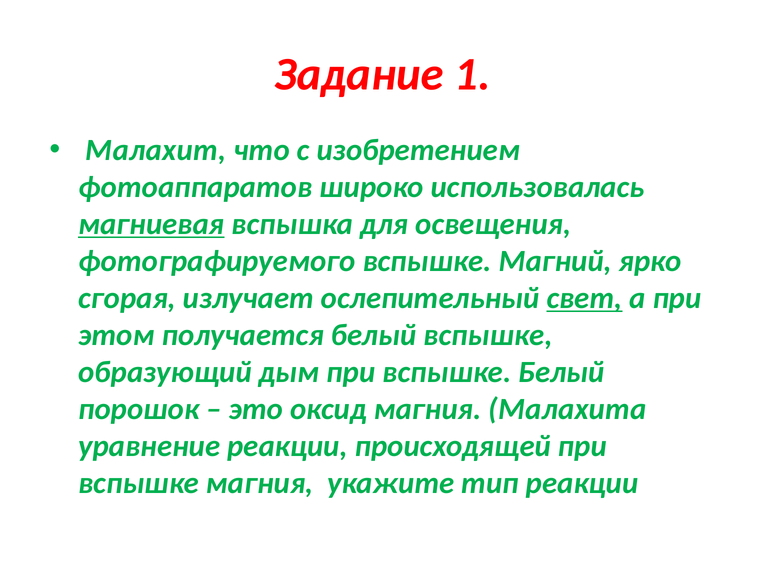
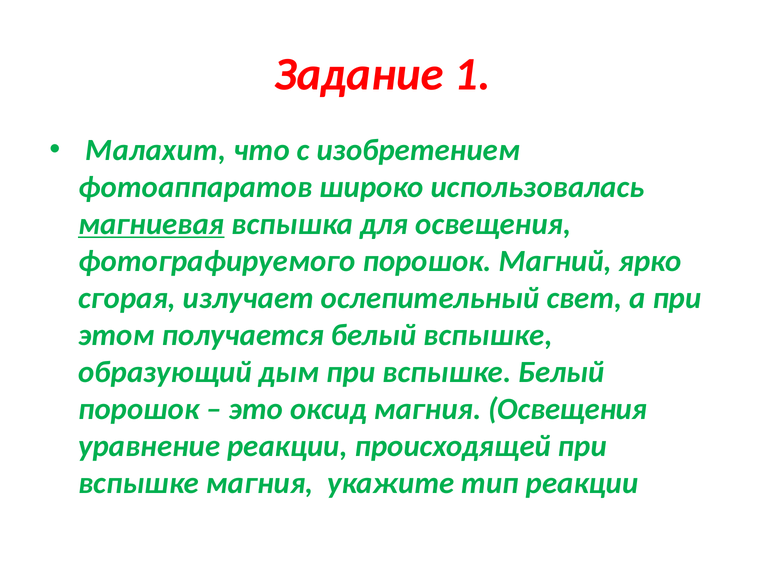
фотографируемого вспышке: вспышке -> порошок
свет underline: present -> none
магния Малахита: Малахита -> Освещения
